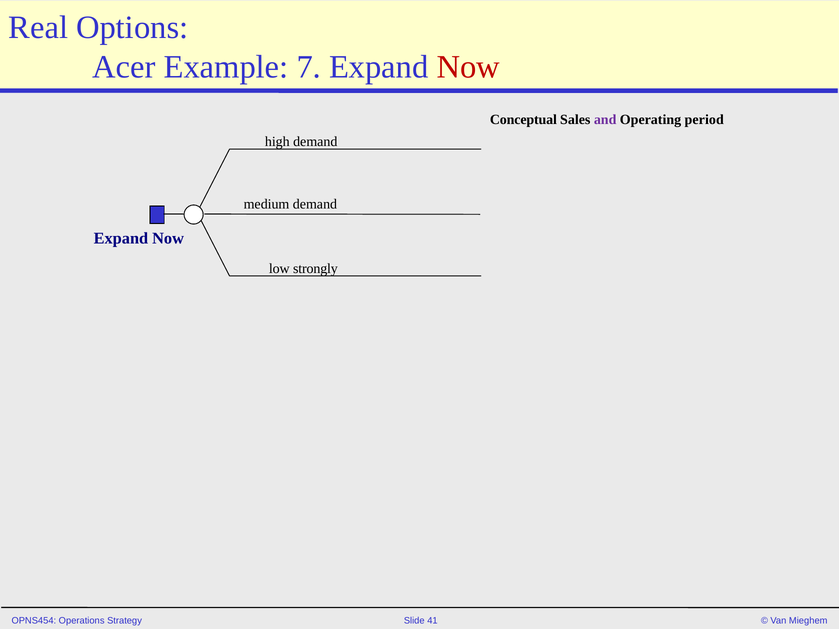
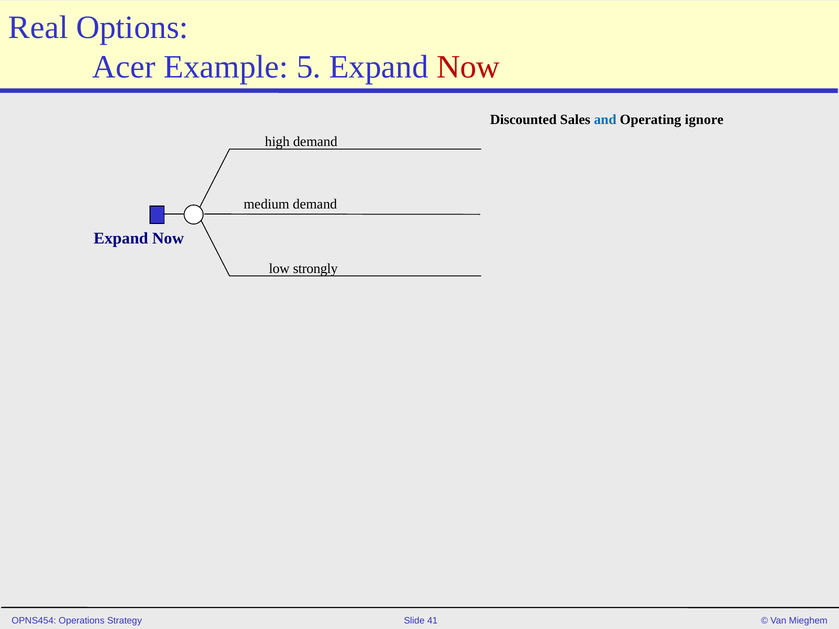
7: 7 -> 5
Conceptual: Conceptual -> Discounted
and colour: purple -> blue
period: period -> ignore
